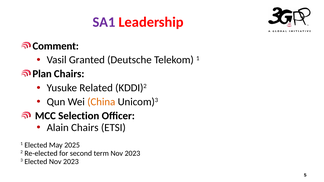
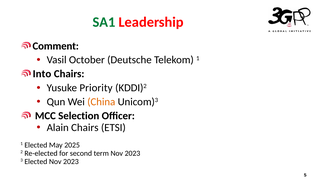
SA1 colour: purple -> green
Granted: Granted -> October
Plan: Plan -> Into
Related: Related -> Priority
